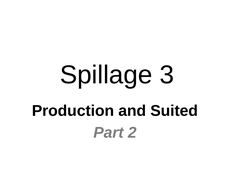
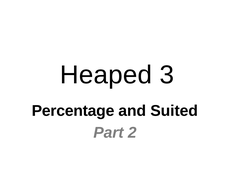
Spillage: Spillage -> Heaped
Production: Production -> Percentage
